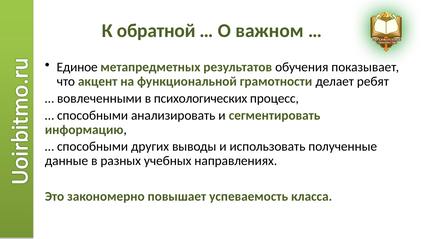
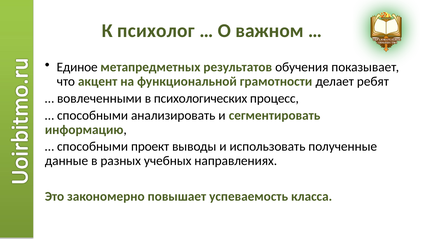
обратной: обратной -> психолог
других: других -> проект
